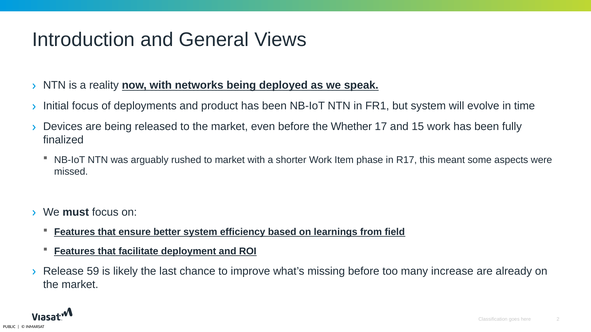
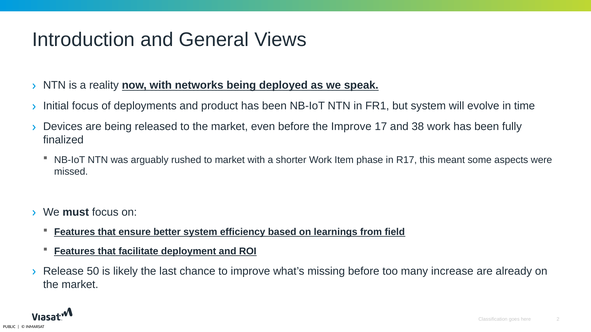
the Whether: Whether -> Improve
15: 15 -> 38
59: 59 -> 50
